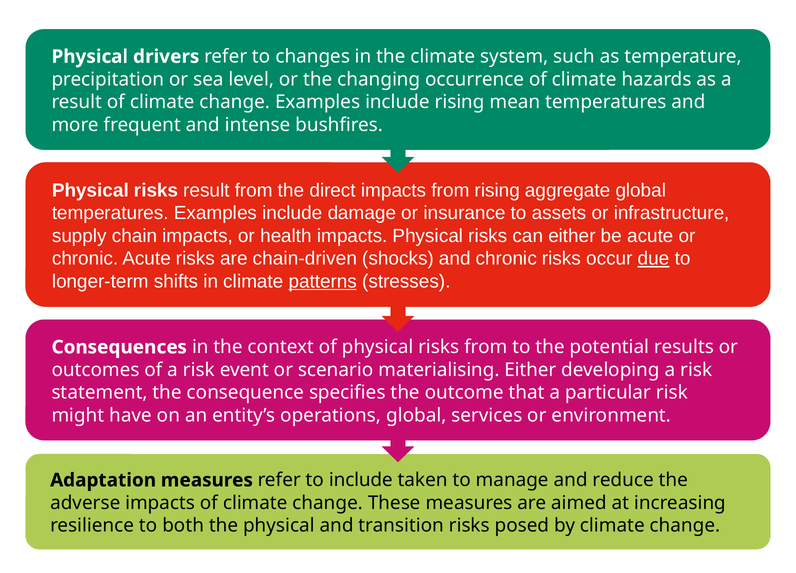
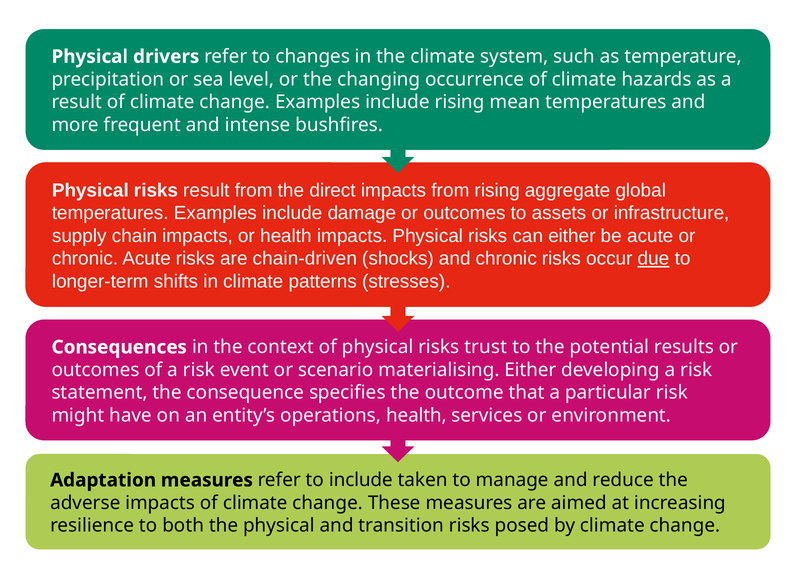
damage or insurance: insurance -> outcomes
patterns underline: present -> none
risks from: from -> trust
operations global: global -> health
